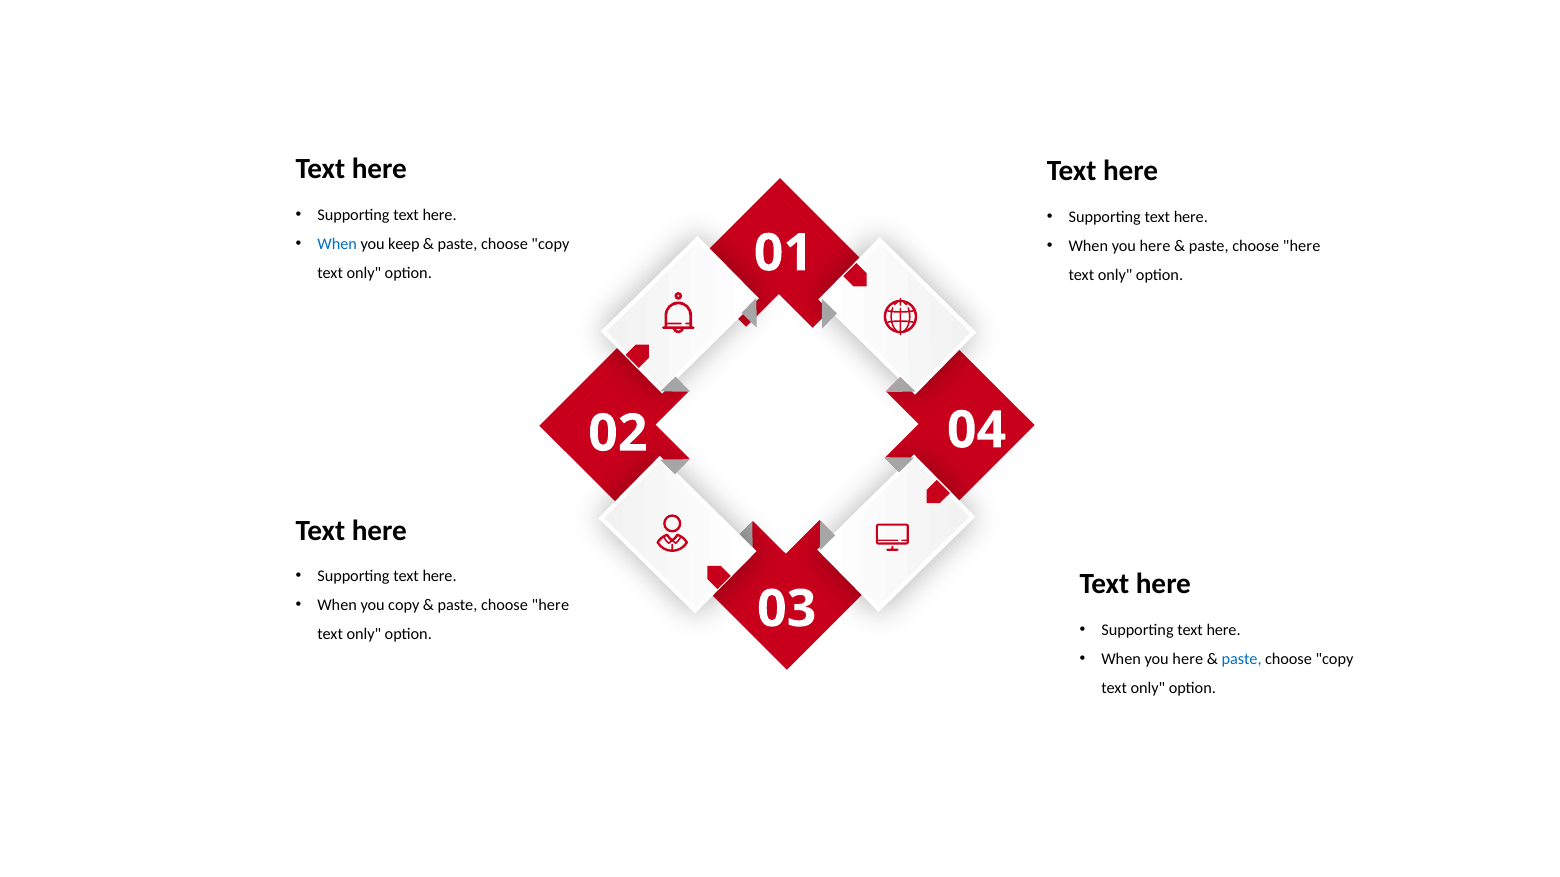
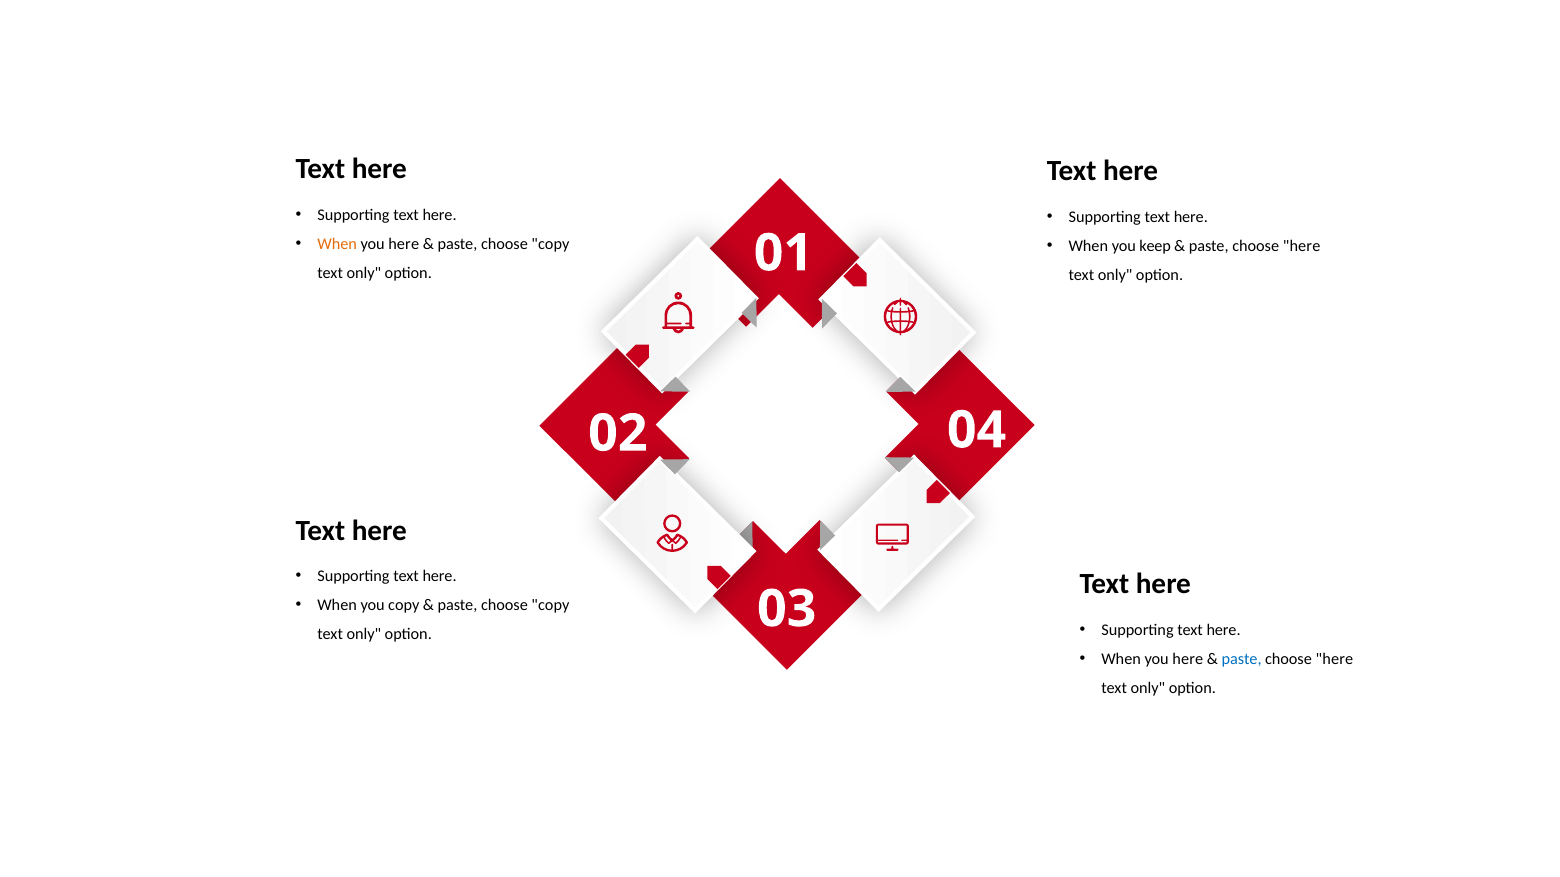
When at (337, 244) colour: blue -> orange
keep at (404, 244): keep -> here
here at (1155, 246): here -> keep
here at (550, 606): here -> copy
copy at (1334, 659): copy -> here
